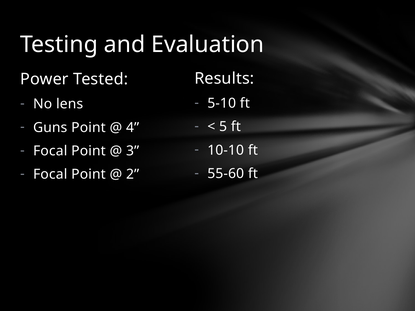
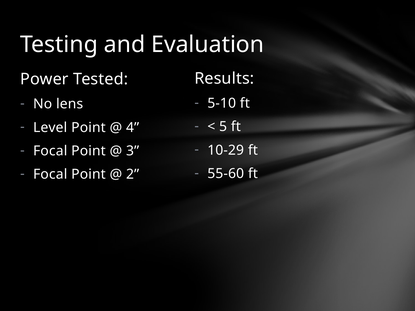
Guns: Guns -> Level
10-10: 10-10 -> 10-29
